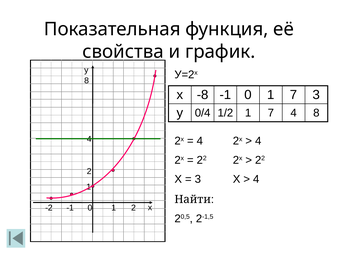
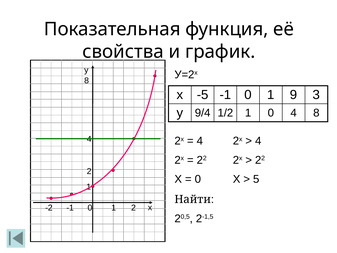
-8: -8 -> -5
0 1 7: 7 -> 9
0/4: 0/4 -> 9/4
1/2 1 7: 7 -> 0
3 at (198, 179): 3 -> 0
4 at (256, 179): 4 -> 5
